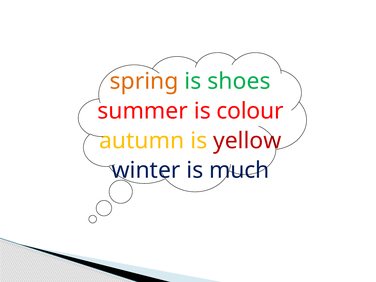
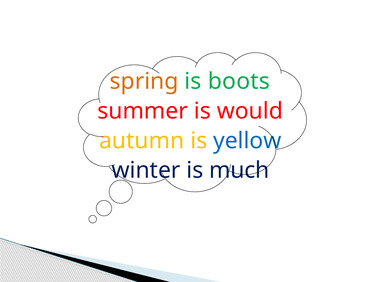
shoes: shoes -> boots
colour: colour -> would
yellow colour: red -> blue
